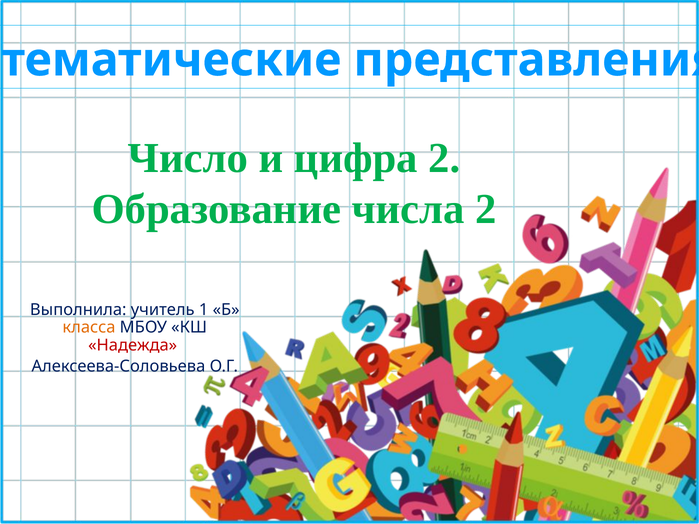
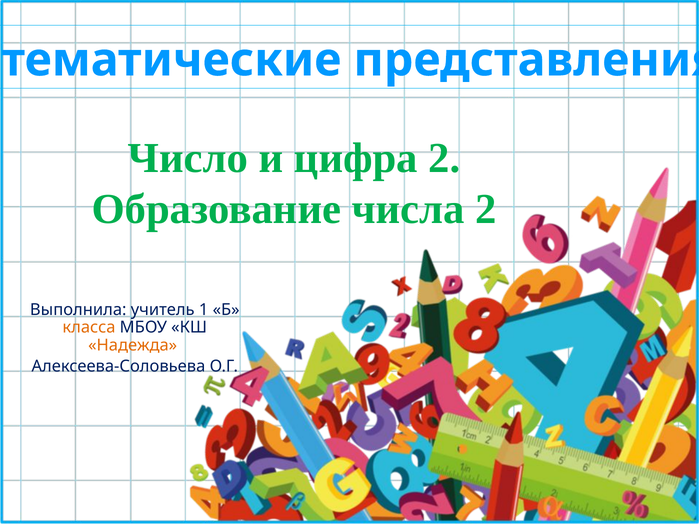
Надежда colour: red -> orange
